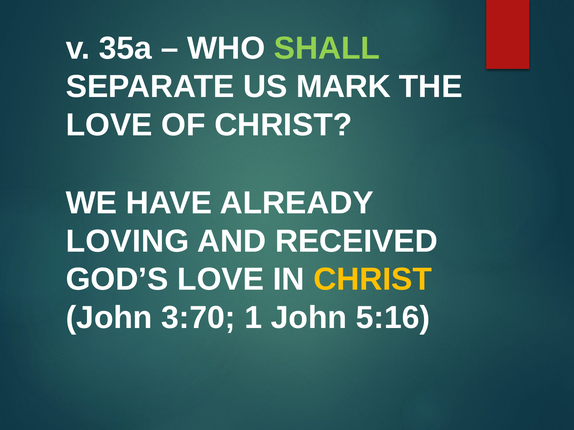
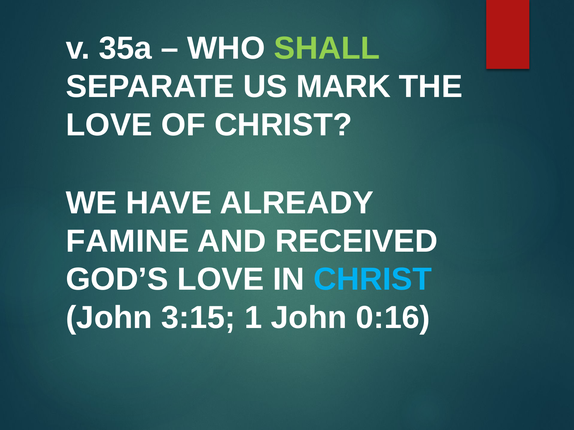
LOVING: LOVING -> FAMINE
CHRIST at (373, 280) colour: yellow -> light blue
3:70: 3:70 -> 3:15
5:16: 5:16 -> 0:16
